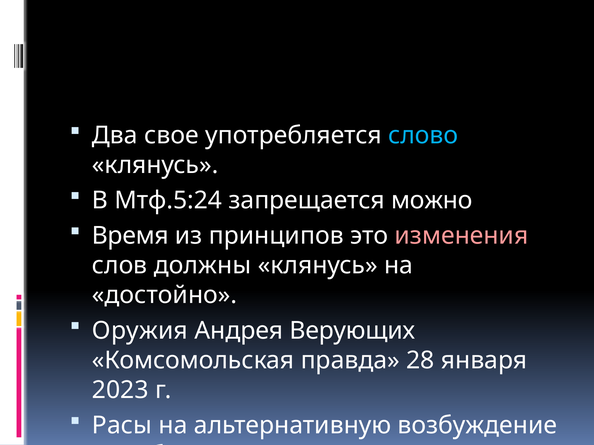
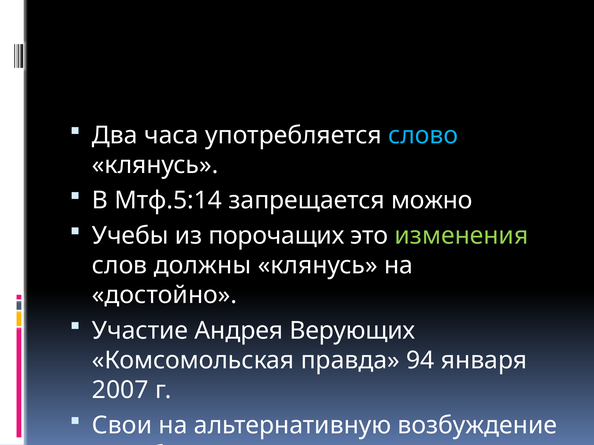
свое: свое -> часа
Мтф.5:24: Мтф.5:24 -> Мтф.5:14
Время: Время -> Учебы
принципов: принципов -> порочащих
изменения colour: pink -> light green
Оружия: Оружия -> Участие
28: 28 -> 94
2023: 2023 -> 2007
Расы: Расы -> Свои
